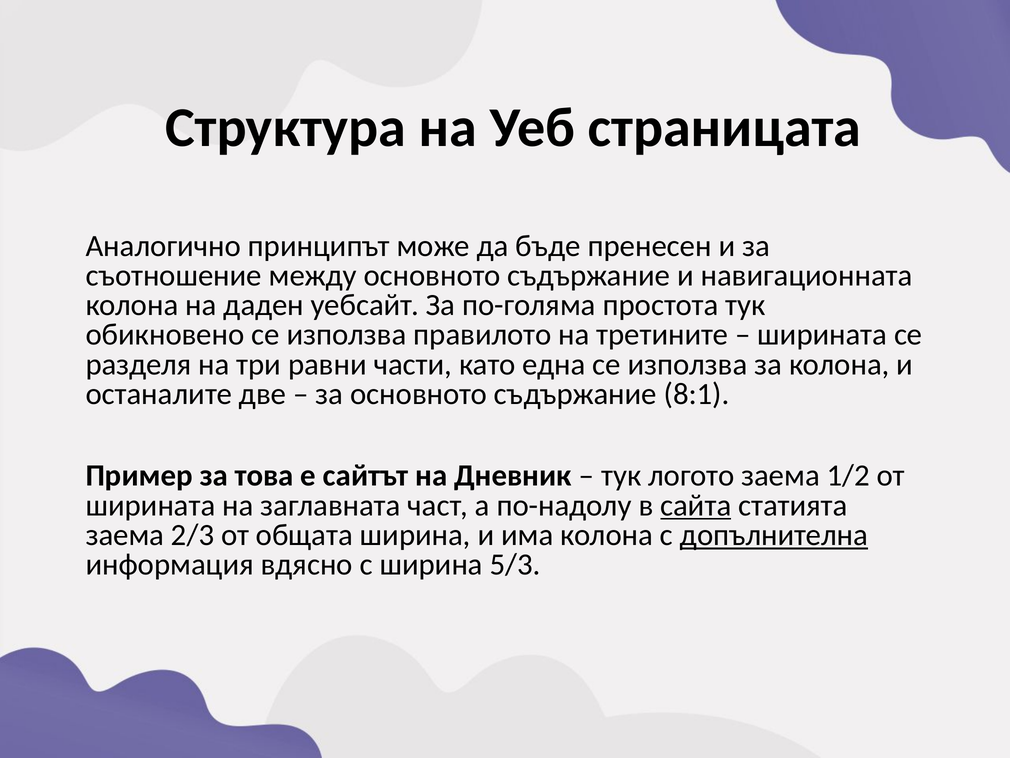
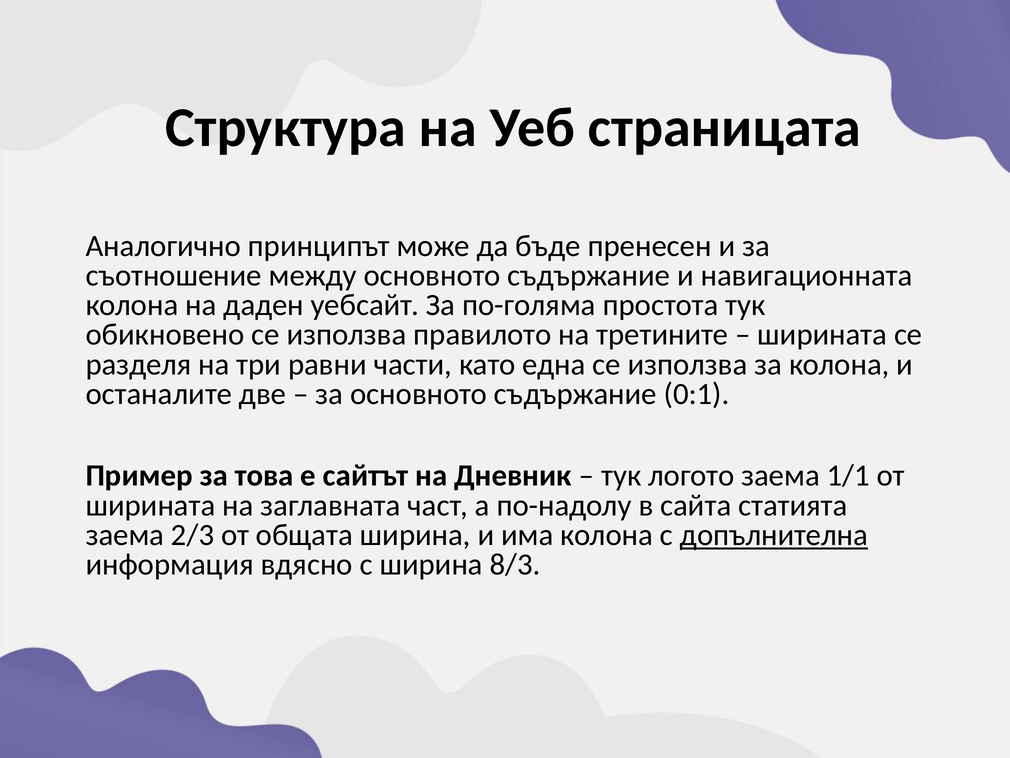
8:1: 8:1 -> 0:1
1/2: 1/2 -> 1/1
сайта underline: present -> none
5/3: 5/3 -> 8/3
